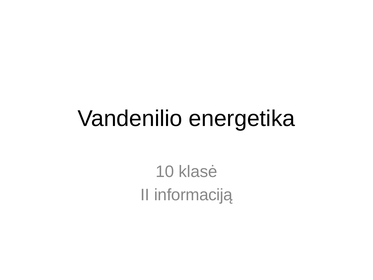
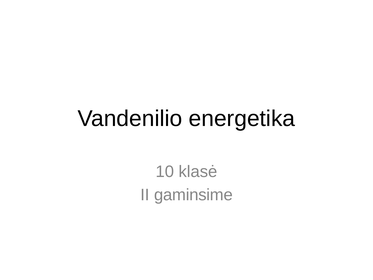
informaciją: informaciją -> gaminsime
